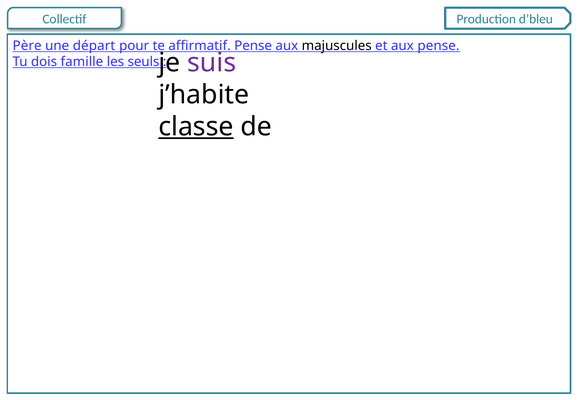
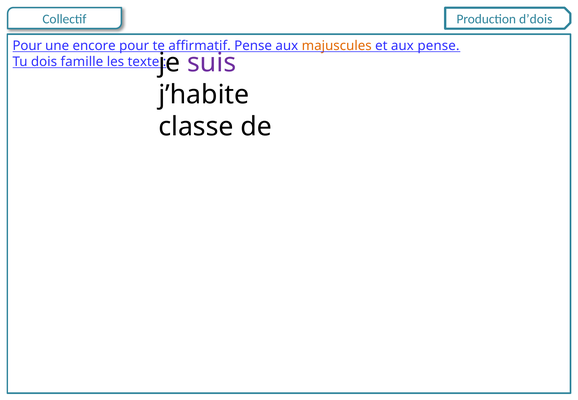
d’bleu: d’bleu -> d’dois
Père at (27, 46): Père -> Pour
départ: départ -> encore
majuscules colour: black -> orange
seuls: seuls -> texte
classe underline: present -> none
